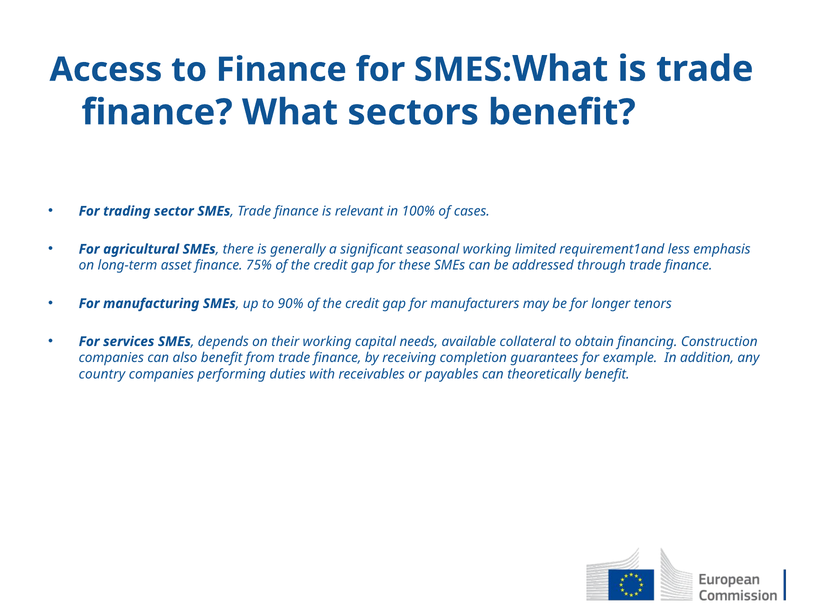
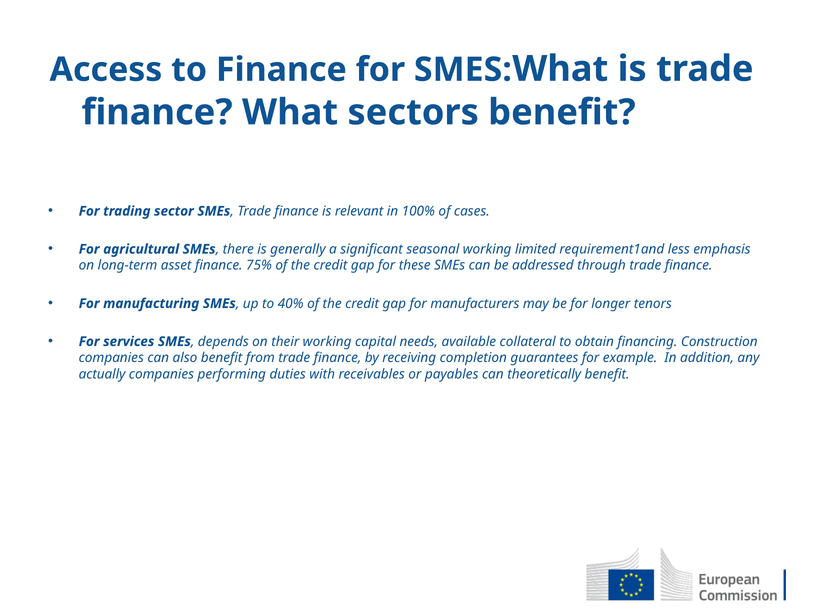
90%: 90% -> 40%
country: country -> actually
